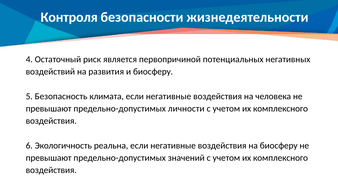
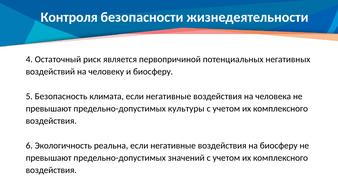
развития: развития -> человеку
личности: личности -> культуры
